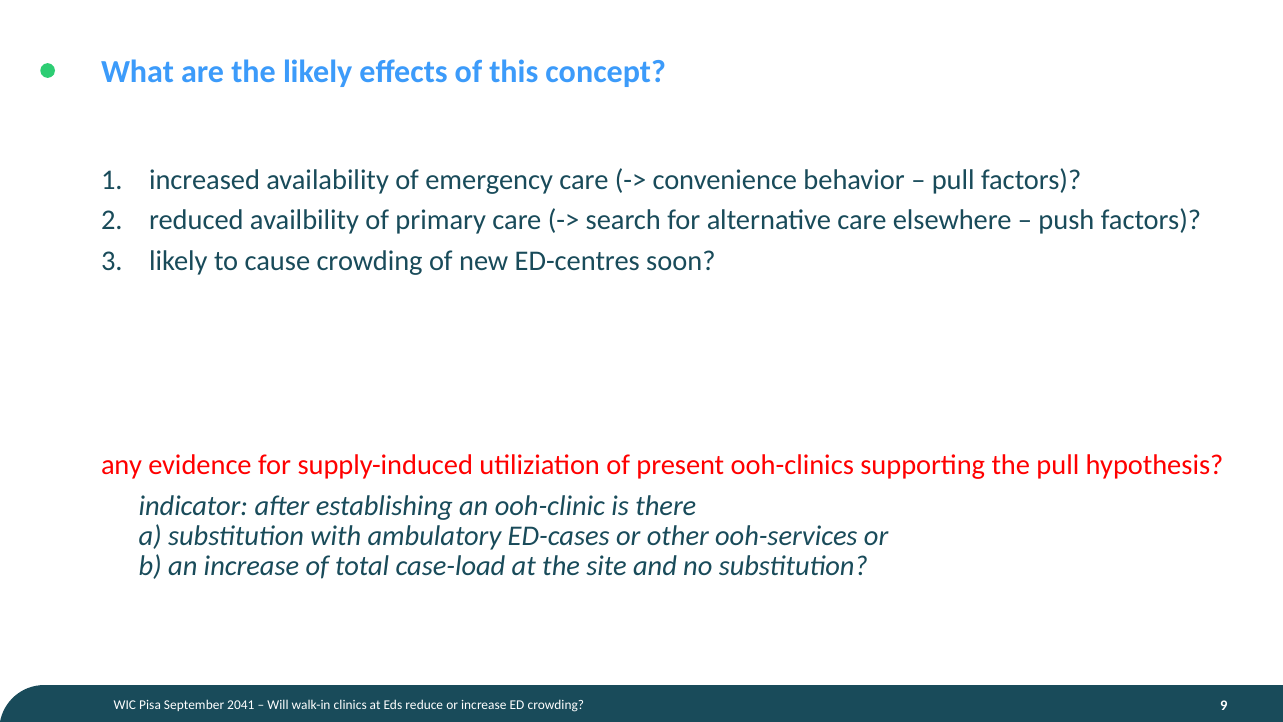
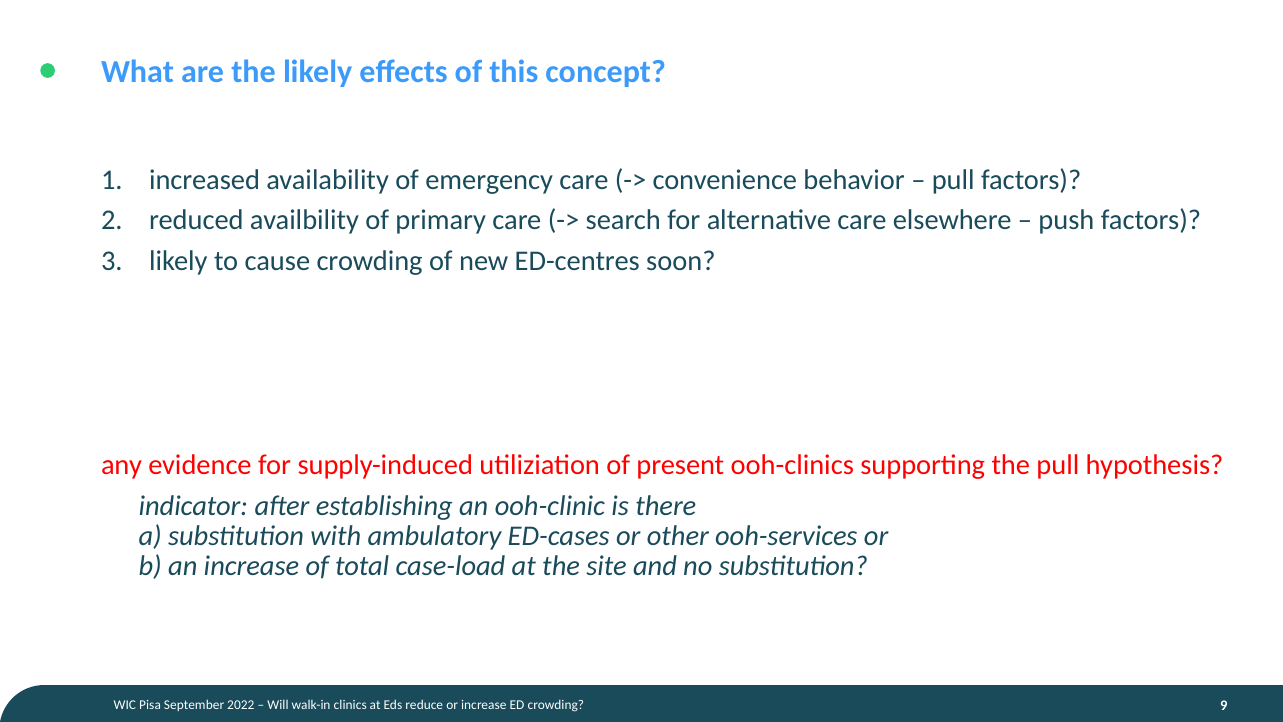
2041: 2041 -> 2022
